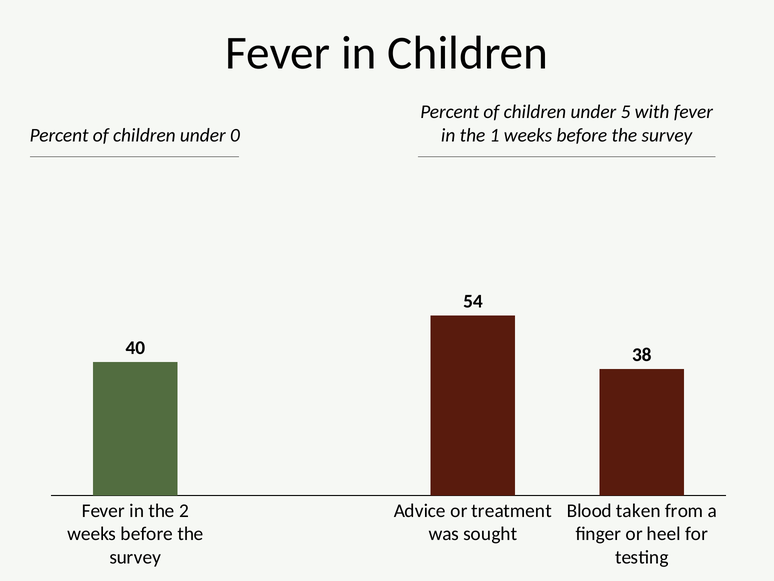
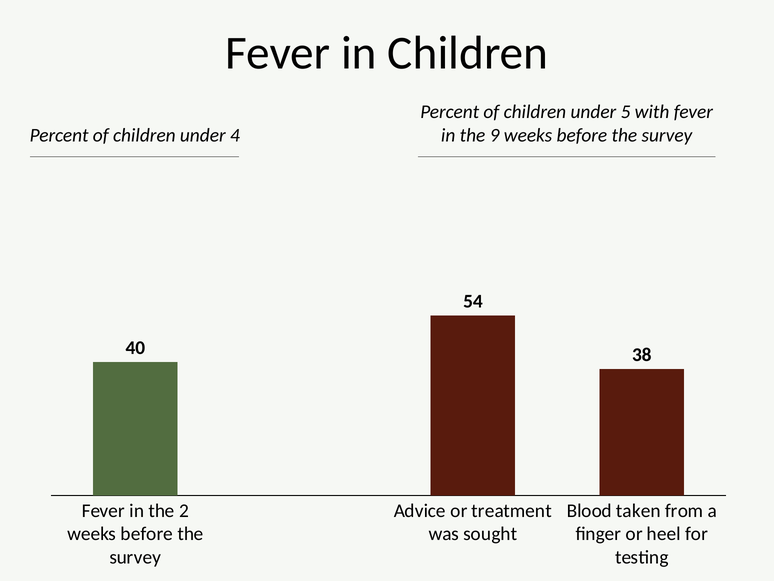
1: 1 -> 9
0: 0 -> 4
